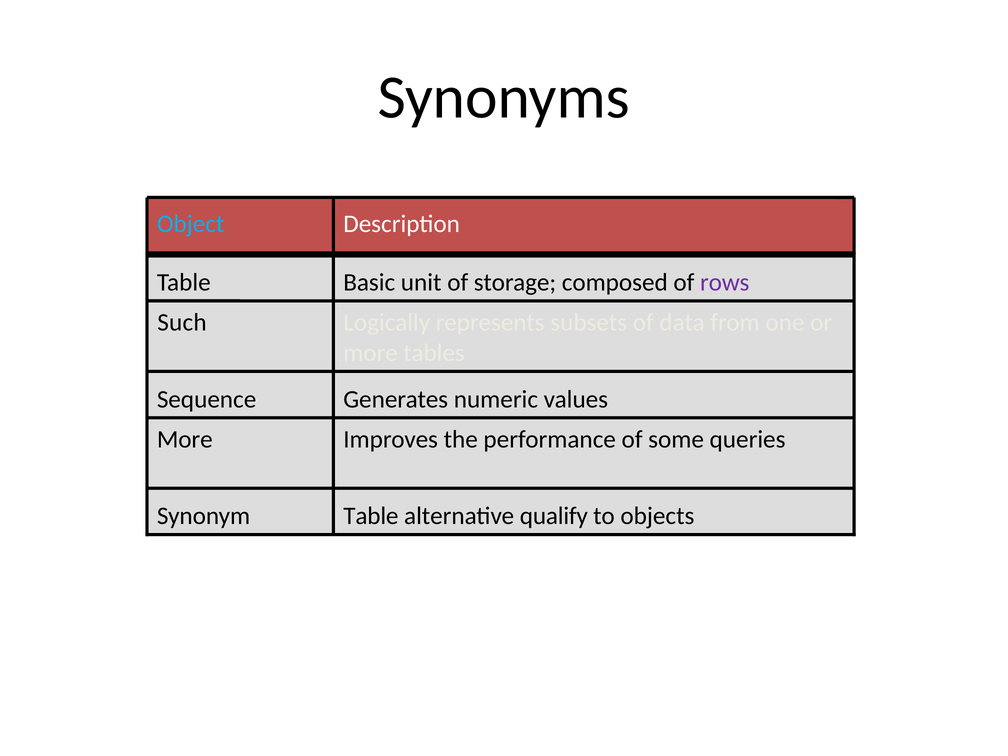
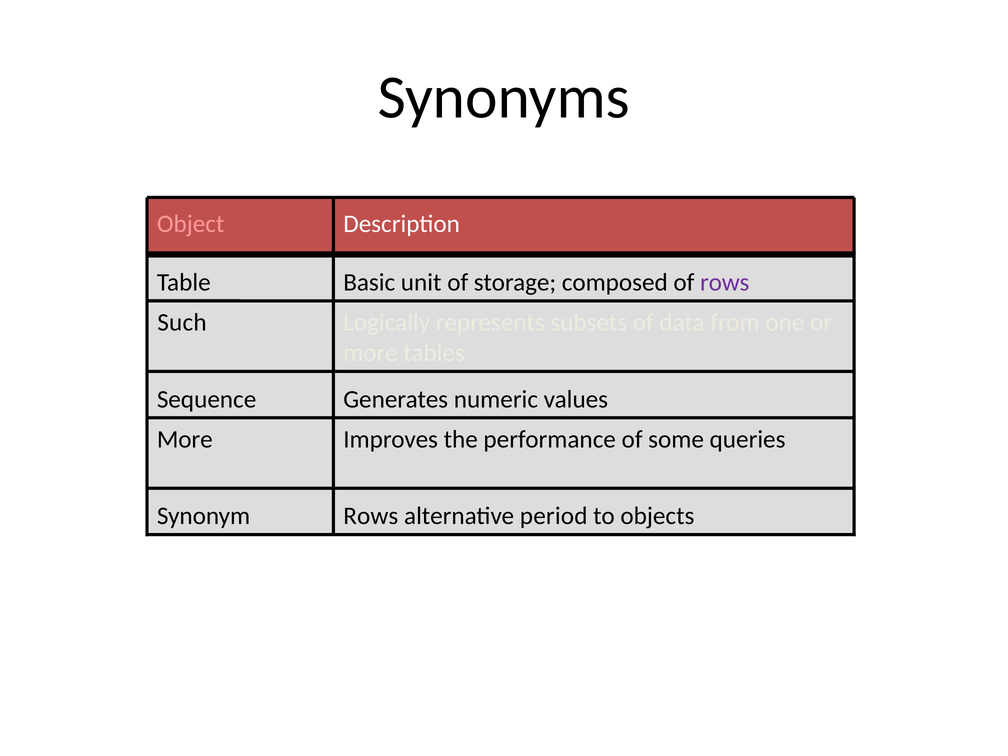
Object colour: light blue -> pink
Table at (371, 516): Table -> Rows
qualify: qualify -> period
